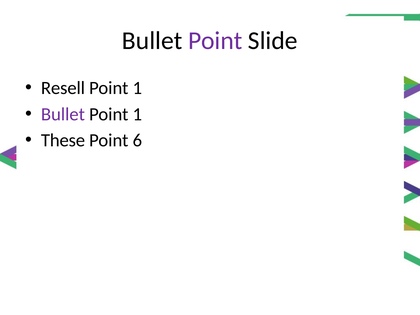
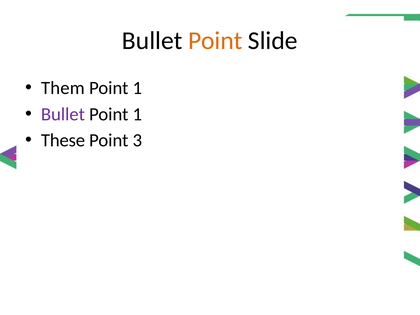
Point at (215, 41) colour: purple -> orange
Resell: Resell -> Them
6: 6 -> 3
